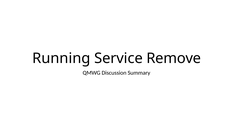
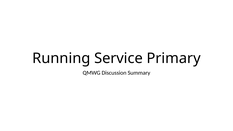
Remove: Remove -> Primary
